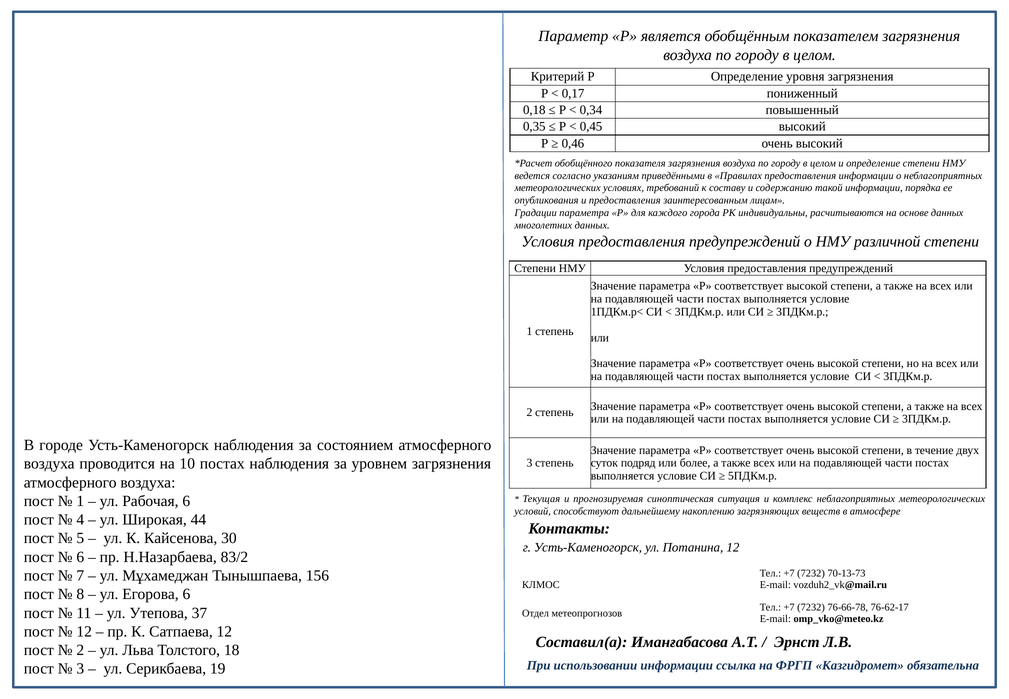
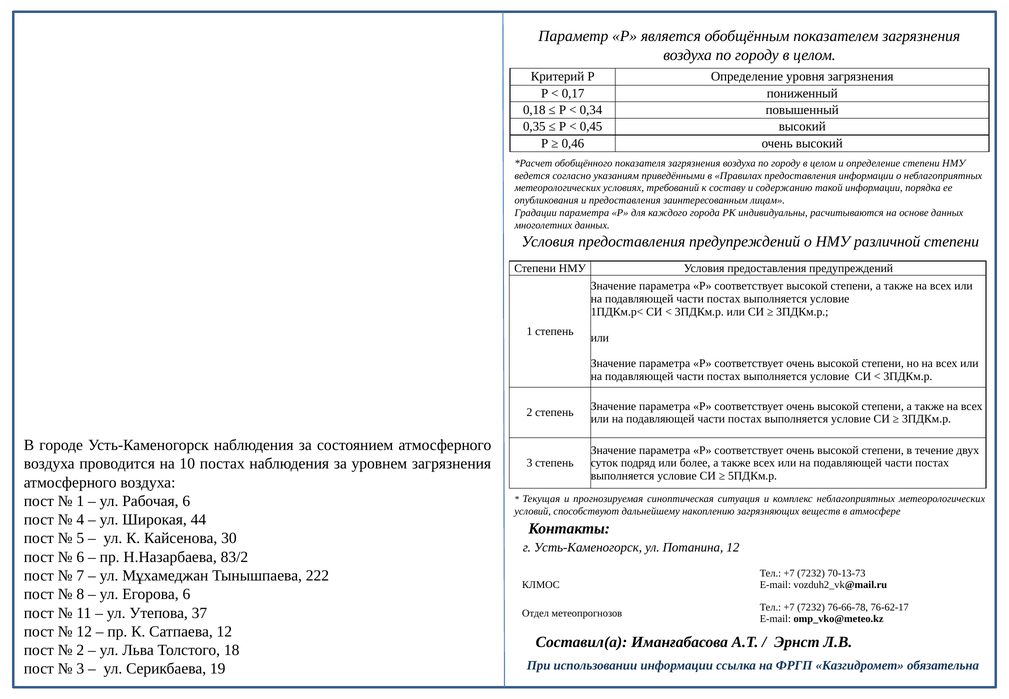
156: 156 -> 222
